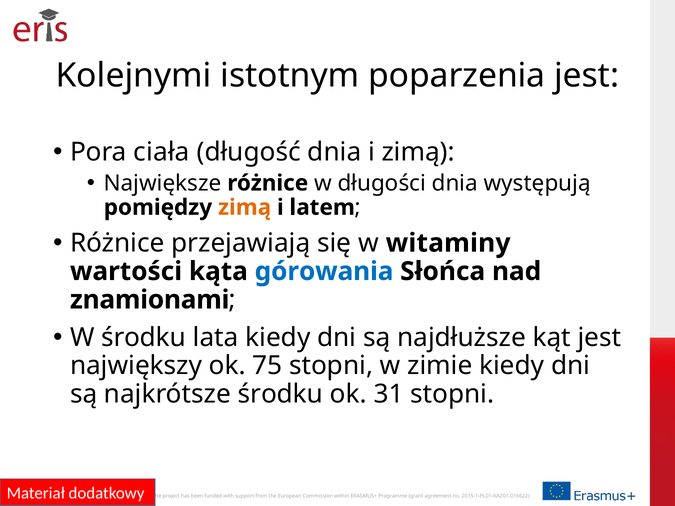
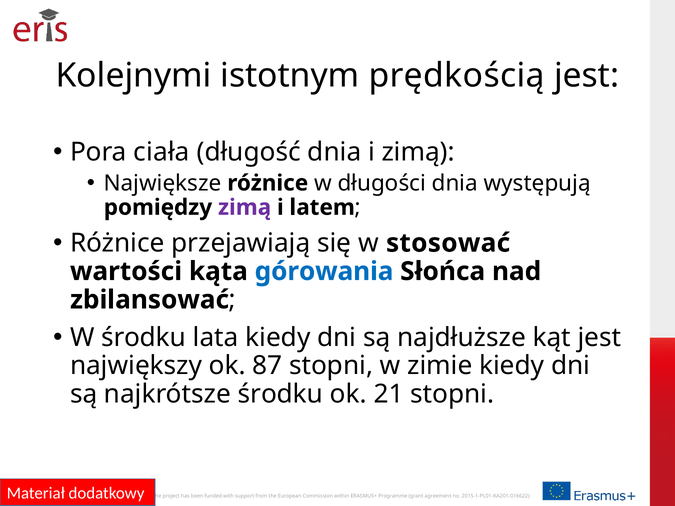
poparzenia: poparzenia -> prędkością
zimą at (245, 207) colour: orange -> purple
witaminy: witaminy -> stosować
znamionami: znamionami -> zbilansować
75: 75 -> 87
31: 31 -> 21
